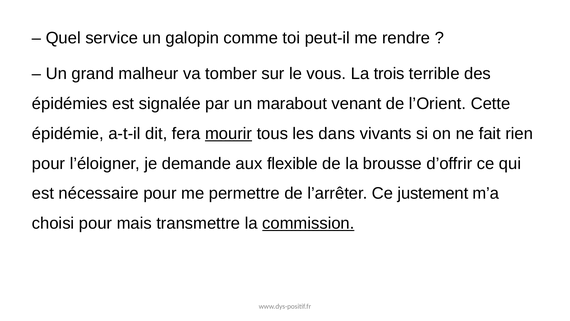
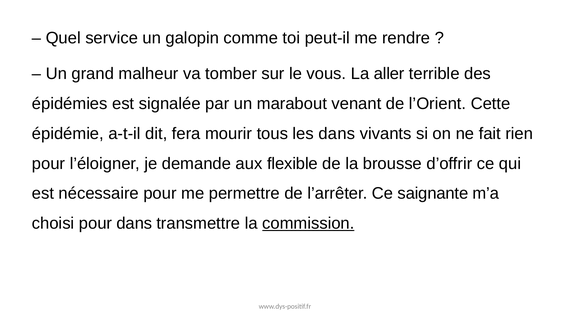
trois: trois -> aller
mourir underline: present -> none
justement: justement -> saignante
pour mais: mais -> dans
